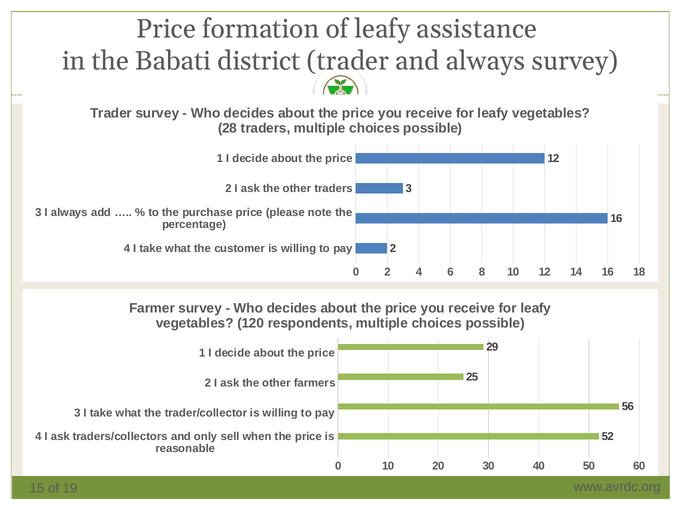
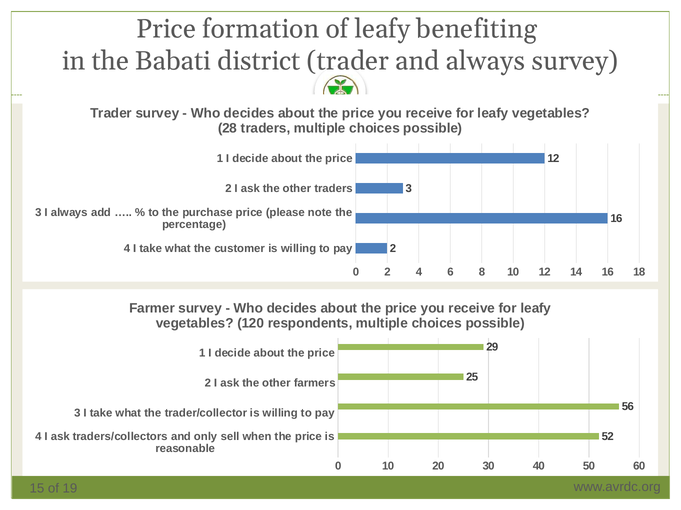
assistance: assistance -> benefiting
